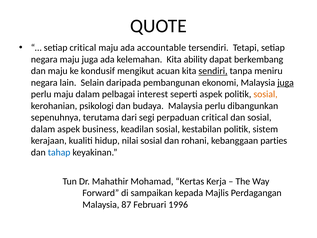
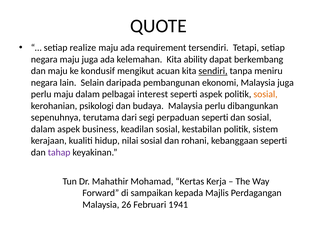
setiap critical: critical -> realize
accountable: accountable -> requirement
juga at (286, 83) underline: present -> none
perpaduan critical: critical -> seperti
kebanggaan parties: parties -> seperti
tahap colour: blue -> purple
87: 87 -> 26
1996: 1996 -> 1941
